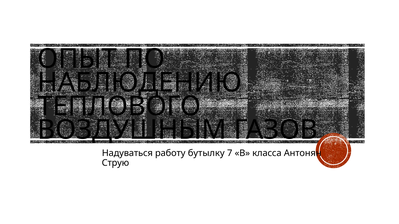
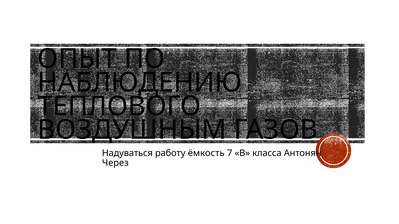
бутылку: бутылку -> ёмкость
Струю: Струю -> Через
